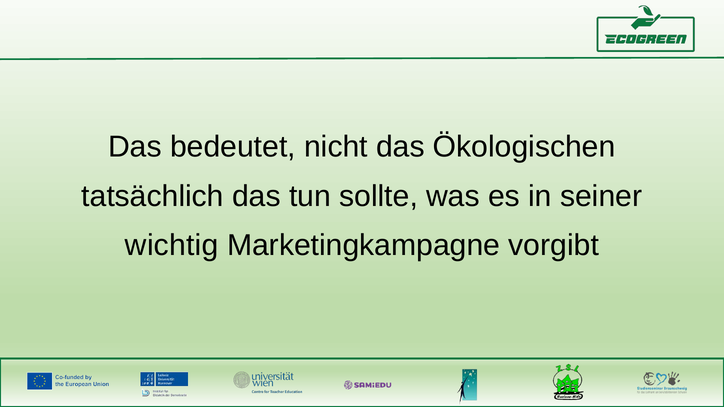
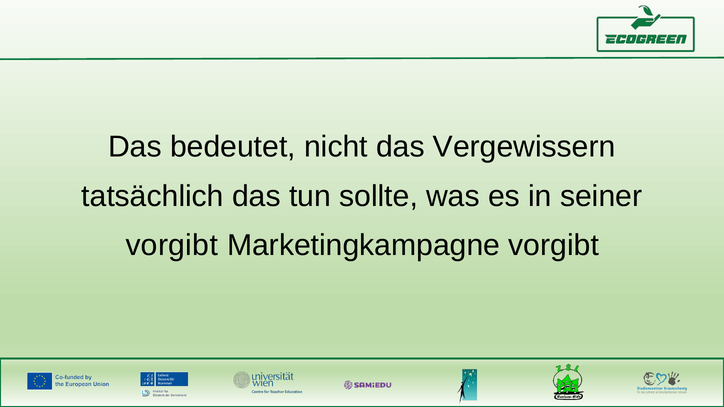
Ökologischen: Ökologischen -> Vergewissern
wichtig at (172, 246): wichtig -> vorgibt
